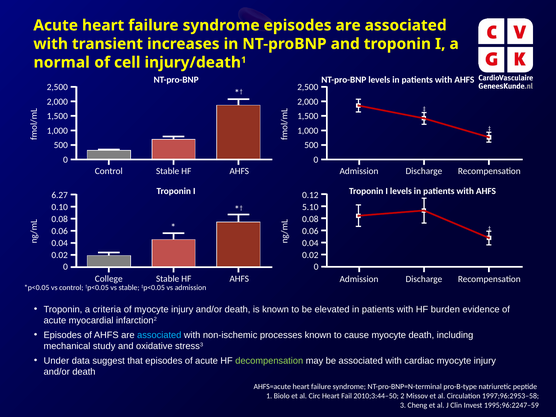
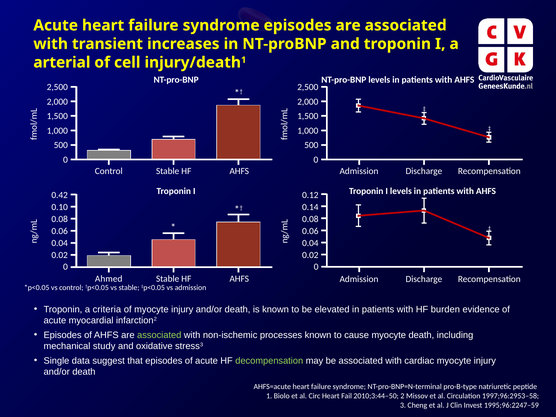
normal: normal -> arterial
6.27: 6.27 -> 0.42
5.10: 5.10 -> 0.14
College: College -> Ahmed
associated at (159, 335) colour: light blue -> light green
Under: Under -> Single
